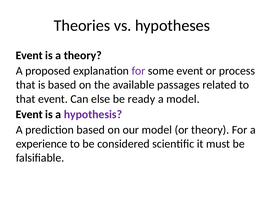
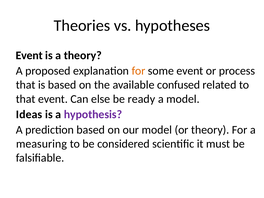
for at (138, 71) colour: purple -> orange
passages: passages -> confused
Event at (29, 114): Event -> Ideas
experience: experience -> measuring
